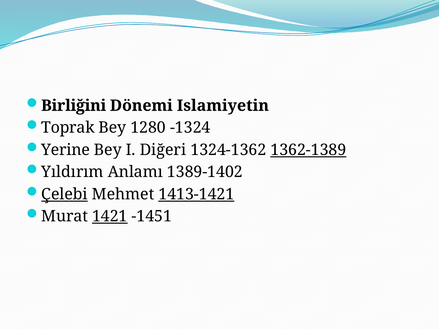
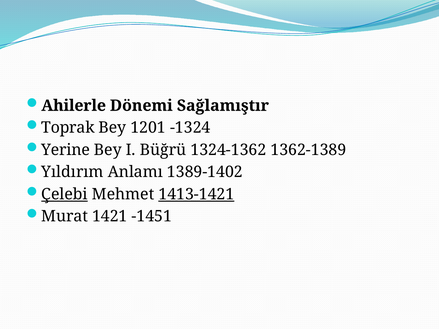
Birliğini: Birliğini -> Ahilerle
Islamiyetin: Islamiyetin -> Sağlamıştır
1280: 1280 -> 1201
Diğeri: Diğeri -> Büğrü
1362-1389 underline: present -> none
1421 underline: present -> none
